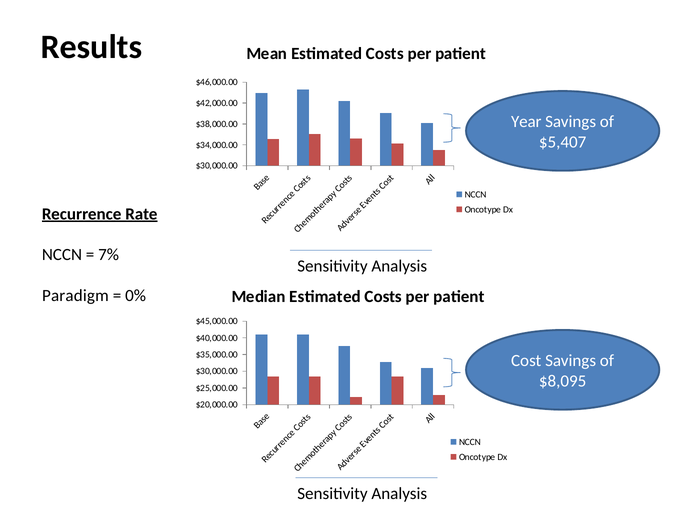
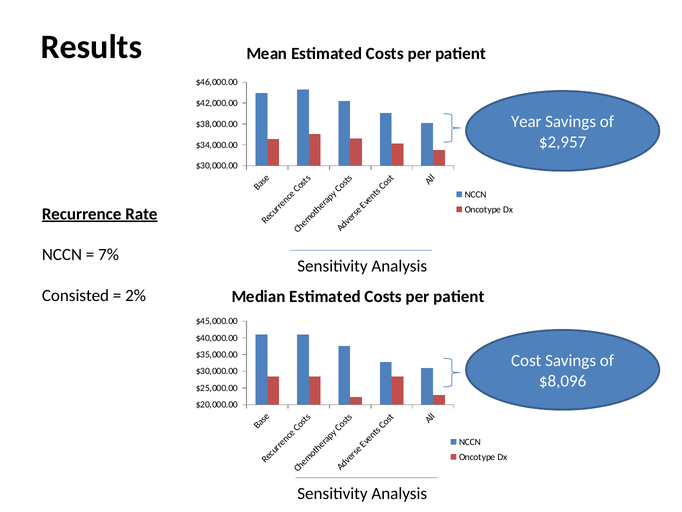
$5,407: $5,407 -> $2,957
Paradigm: Paradigm -> Consisted
0%: 0% -> 2%
$8,095: $8,095 -> $8,096
